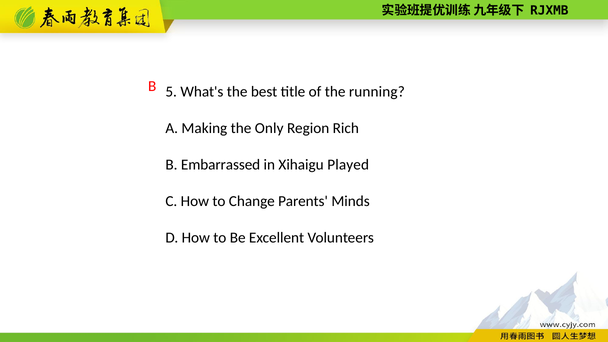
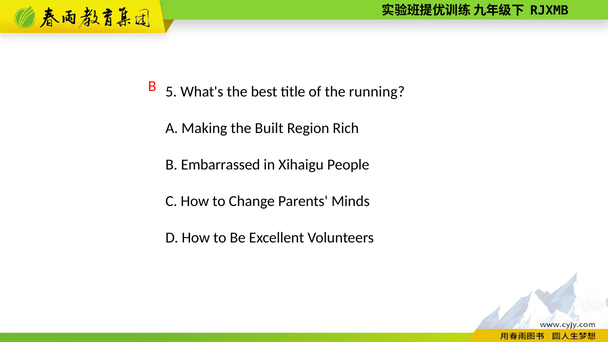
Only: Only -> Built
Played: Played -> People
